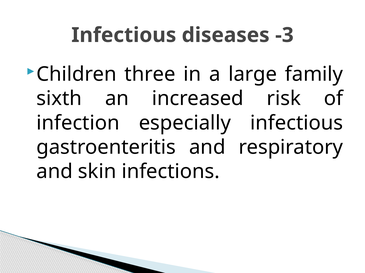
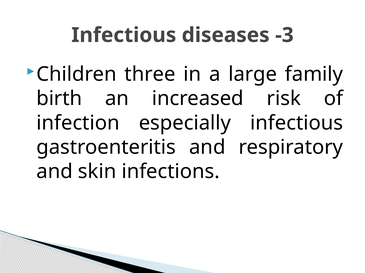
sixth: sixth -> birth
